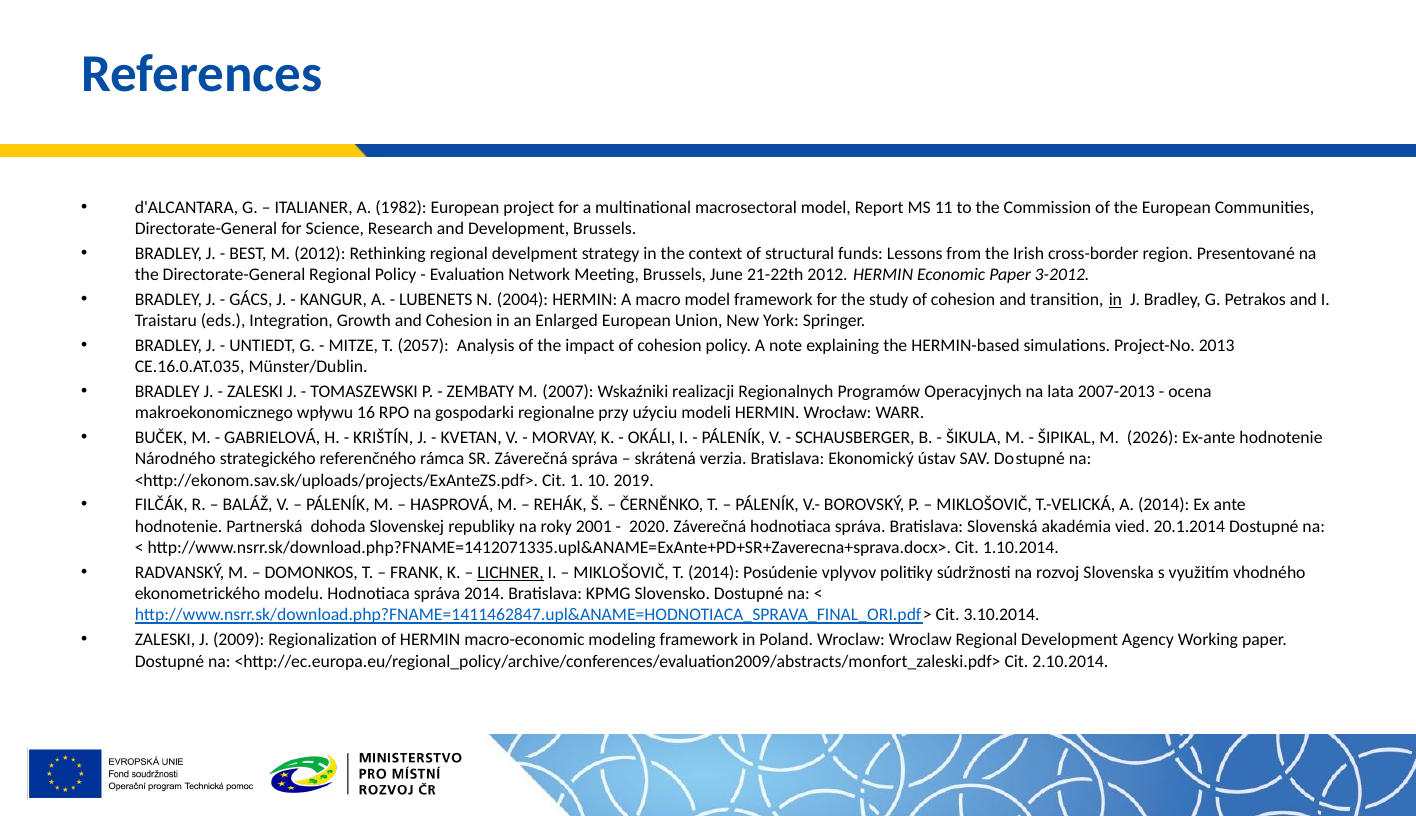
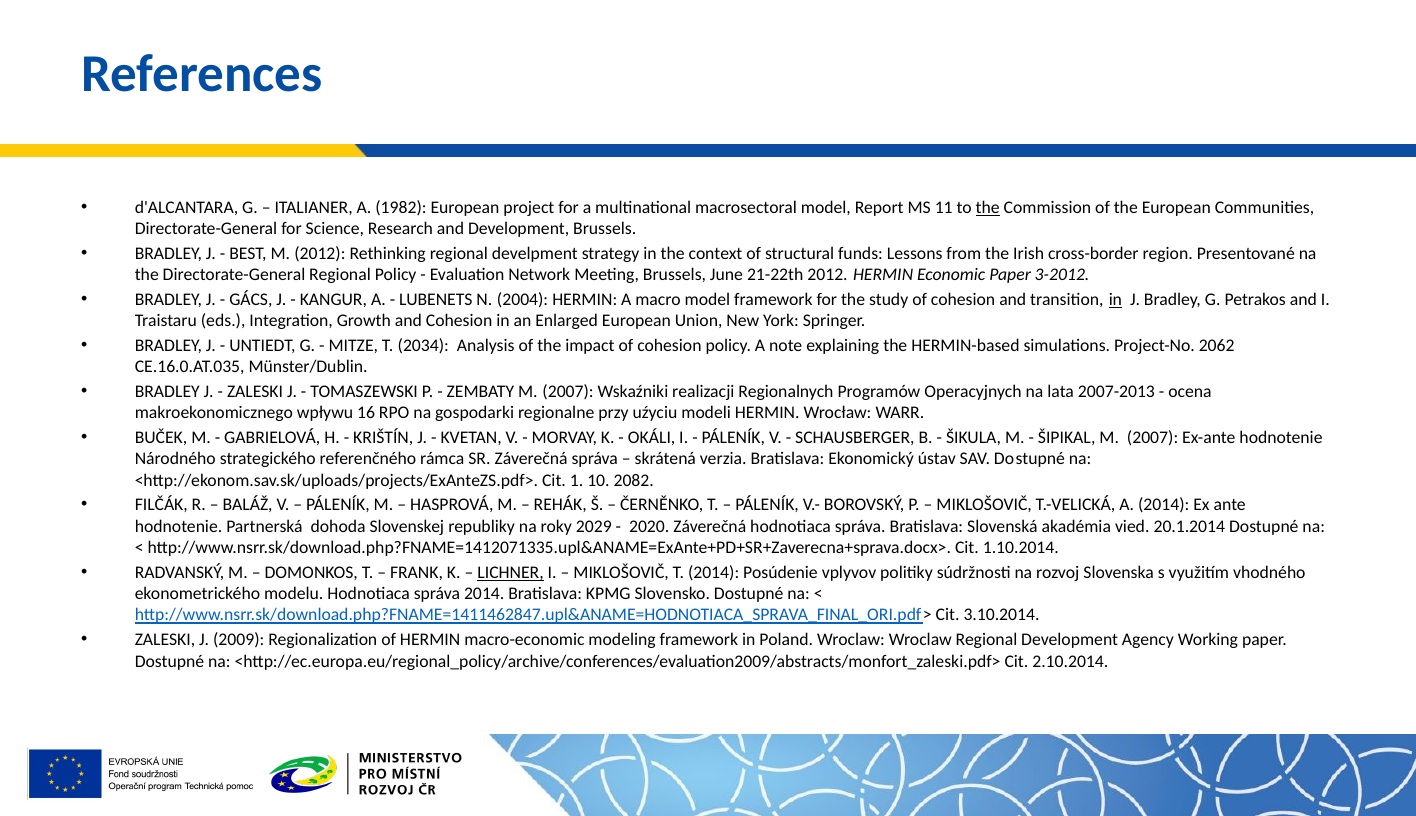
the at (988, 207) underline: none -> present
2057: 2057 -> 2034
2013: 2013 -> 2062
ŠIPIKAL M 2026: 2026 -> 2007
2019: 2019 -> 2082
2001: 2001 -> 2029
